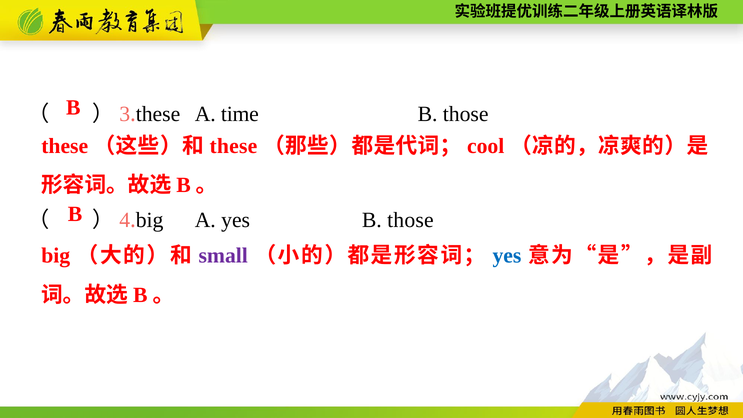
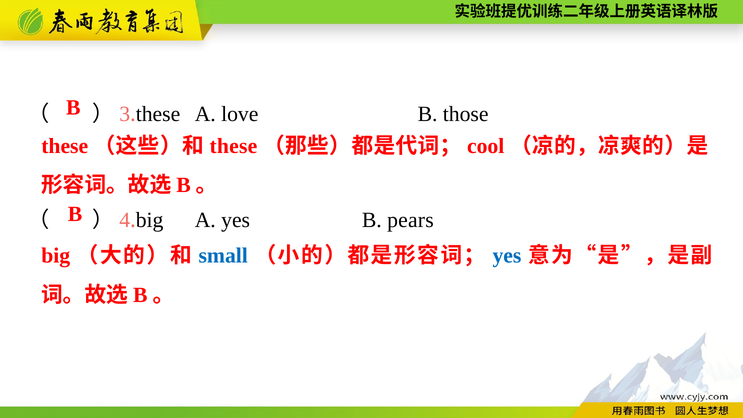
time: time -> love
yes B those: those -> pears
small colour: purple -> blue
